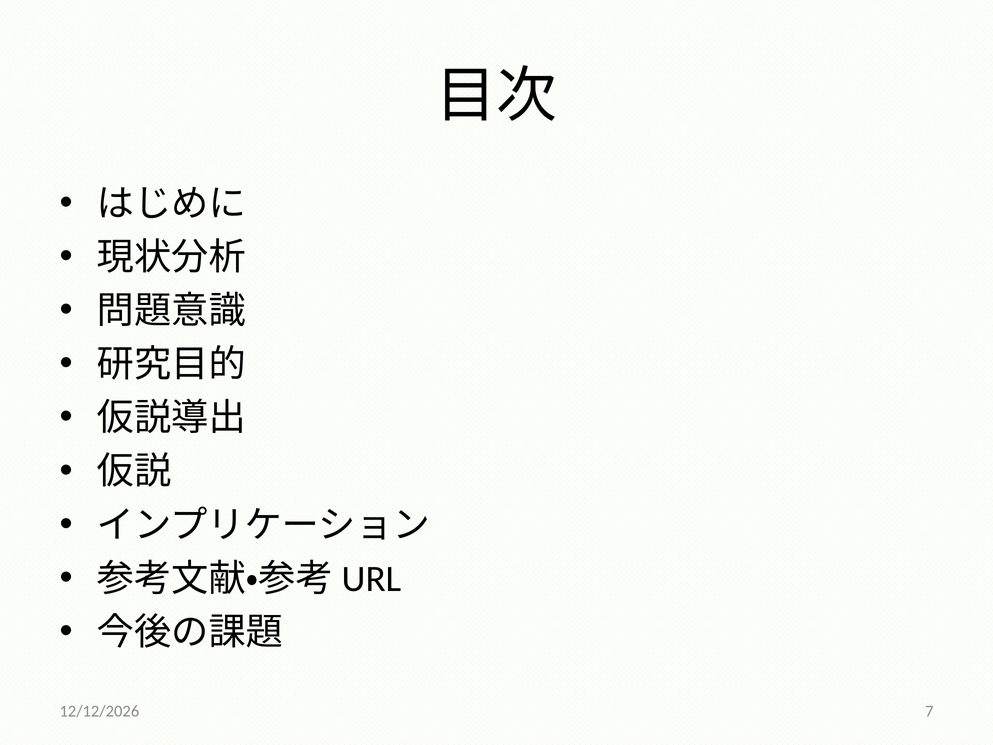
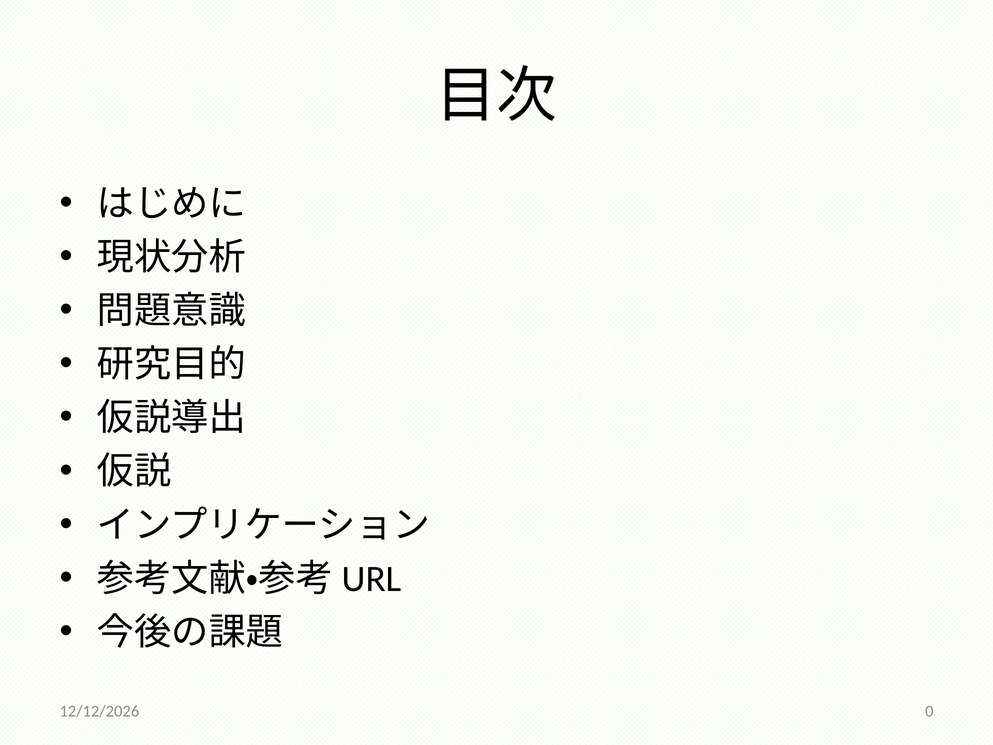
7: 7 -> 0
